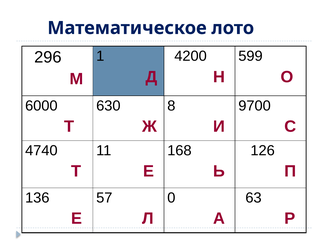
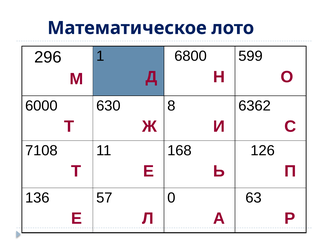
4200: 4200 -> 6800
9700: 9700 -> 6362
4740: 4740 -> 7108
